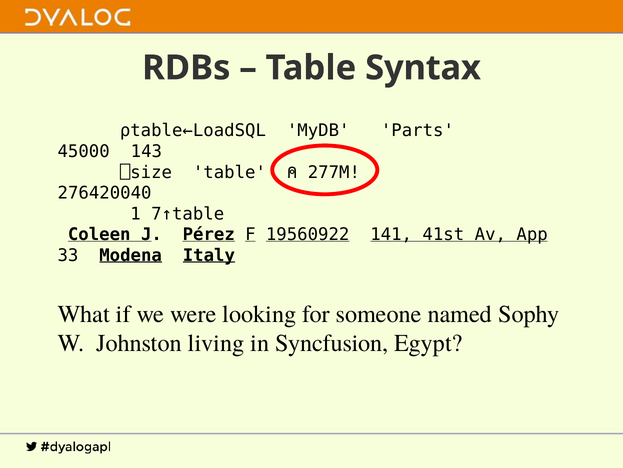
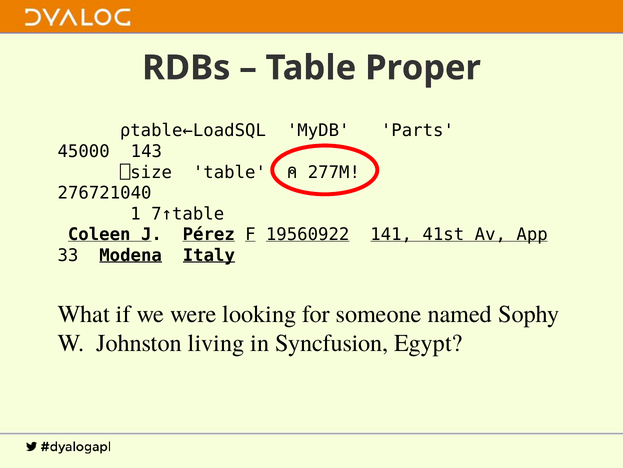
Syntax: Syntax -> Proper
276420040: 276420040 -> 276721040
